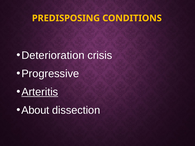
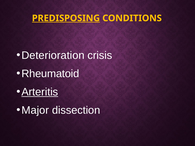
PREDISPOSING underline: none -> present
Progressive: Progressive -> Rheumatoid
About: About -> Major
